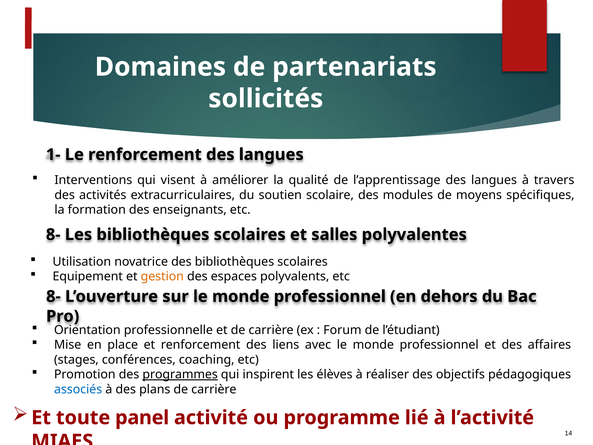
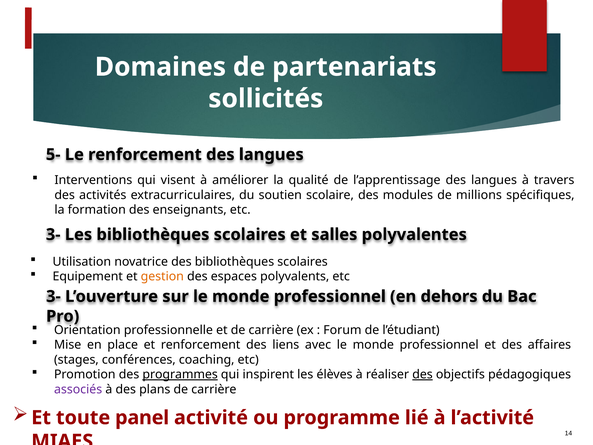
1-: 1- -> 5-
moyens: moyens -> millions
8- at (53, 234): 8- -> 3-
8- at (53, 296): 8- -> 3-
des at (422, 374) underline: none -> present
associés colour: blue -> purple
